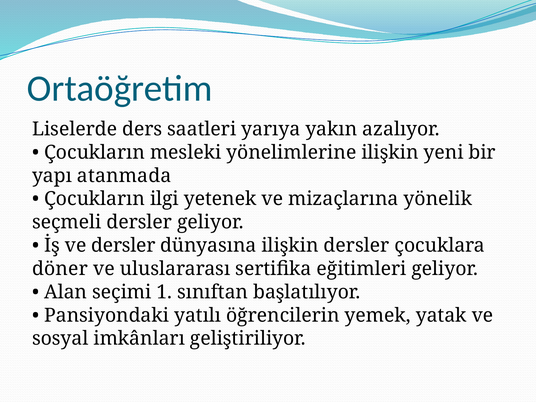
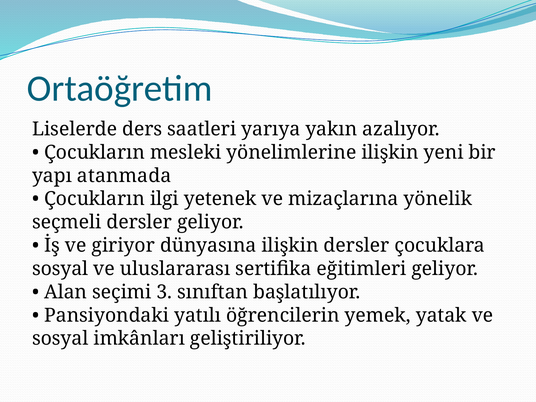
ve dersler: dersler -> giriyor
döner at (60, 269): döner -> sosyal
1: 1 -> 3
